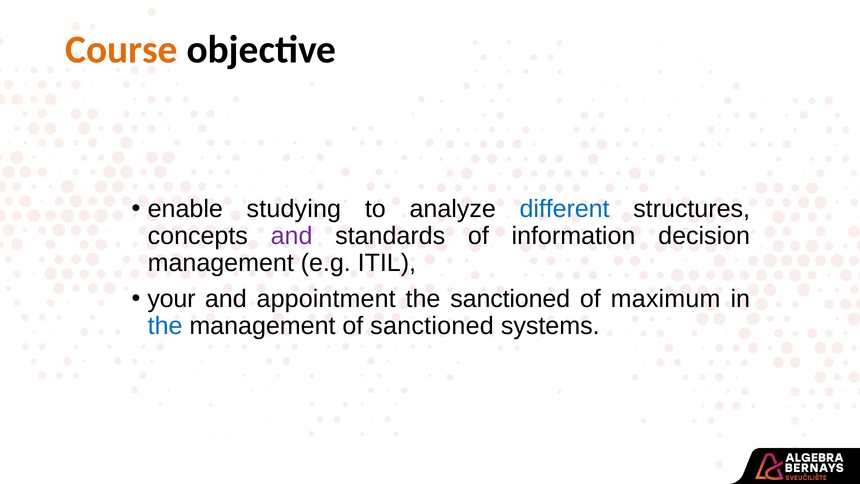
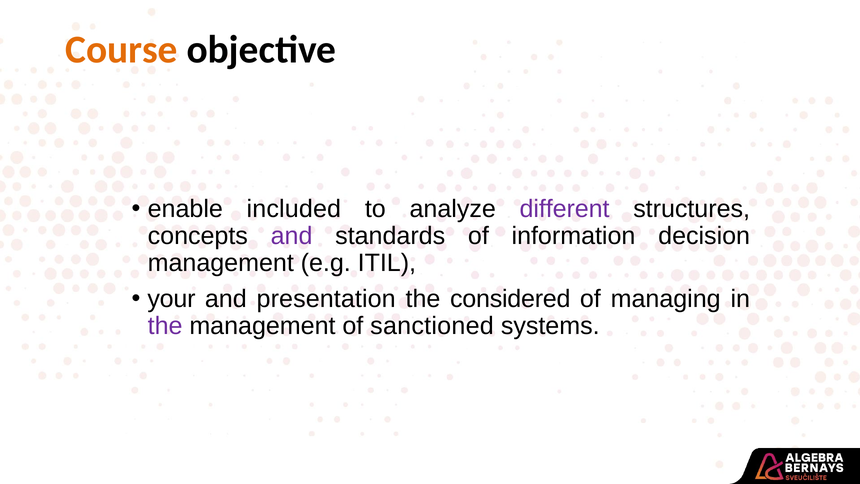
studying: studying -> included
different colour: blue -> purple
appointment: appointment -> presentation
the sanctioned: sanctioned -> considered
maximum: maximum -> managing
the at (165, 326) colour: blue -> purple
